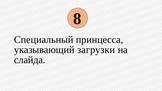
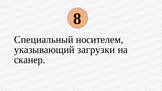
принцесса: принцесса -> носителем
слайда: слайда -> сканер
